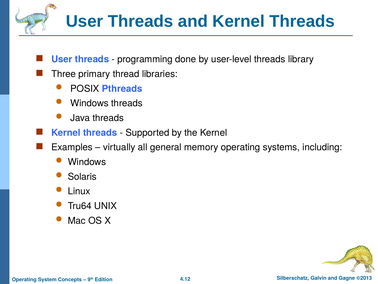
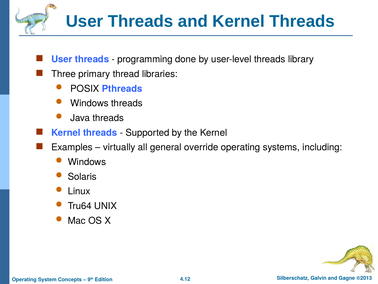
memory: memory -> override
